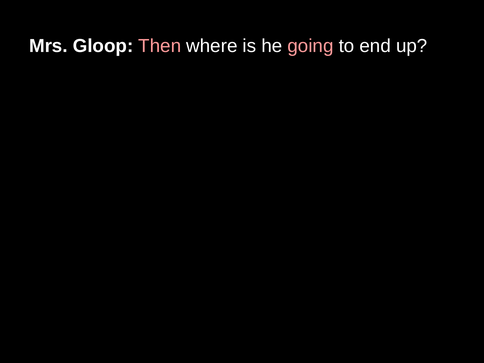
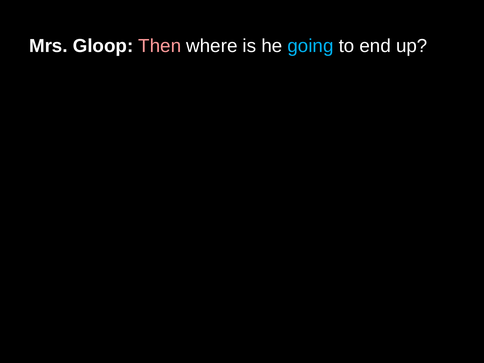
going colour: pink -> light blue
